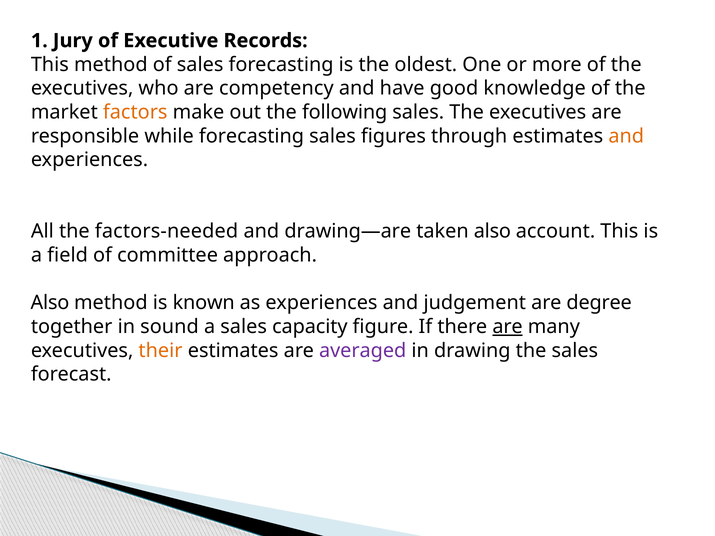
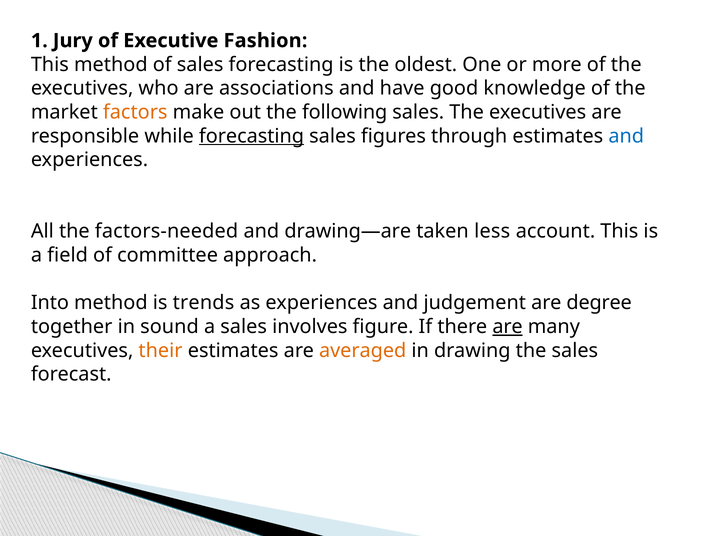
Records: Records -> Fashion
competency: competency -> associations
forecasting at (252, 136) underline: none -> present
and at (626, 136) colour: orange -> blue
taken also: also -> less
Also at (50, 303): Also -> Into
known: known -> trends
capacity: capacity -> involves
averaged colour: purple -> orange
